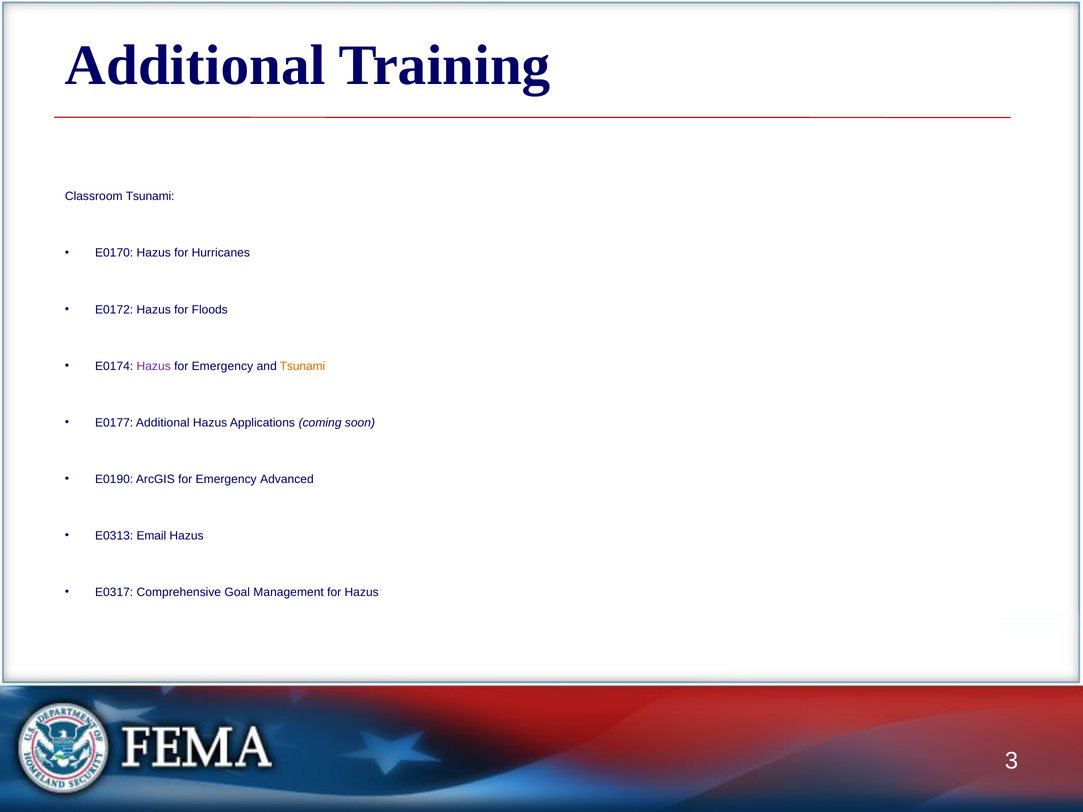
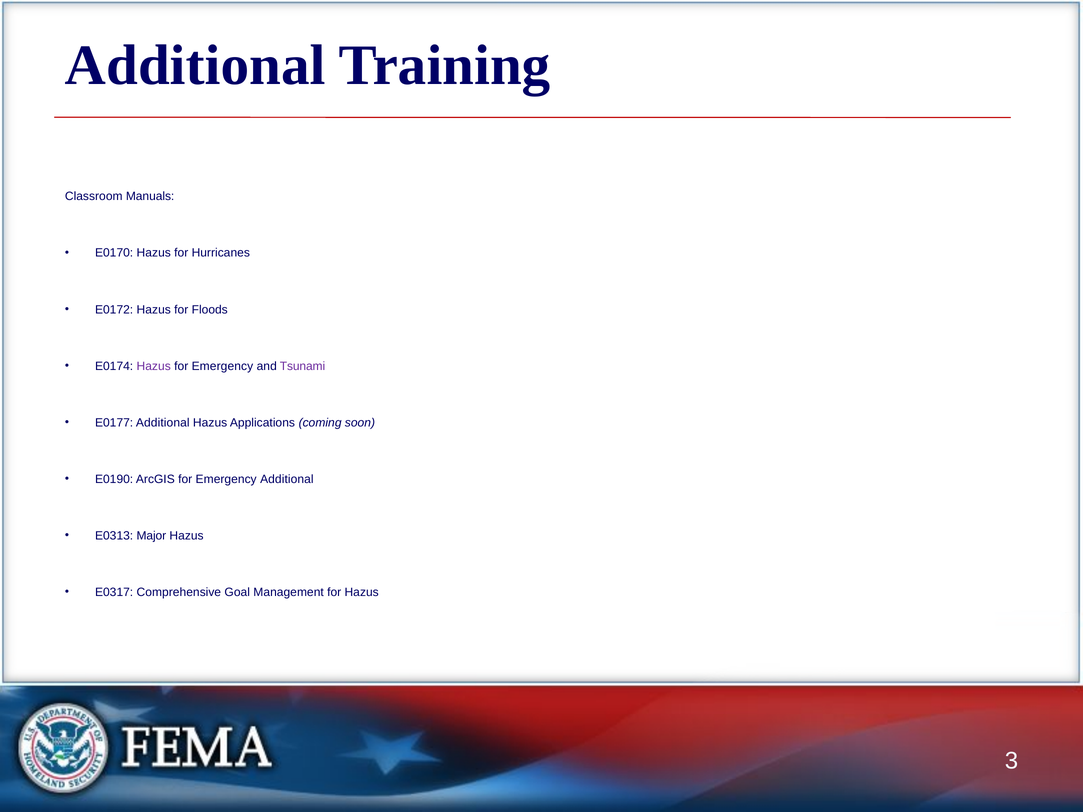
Classroom Tsunami: Tsunami -> Manuals
Tsunami at (302, 366) colour: orange -> purple
Emergency Advanced: Advanced -> Additional
Email: Email -> Major
